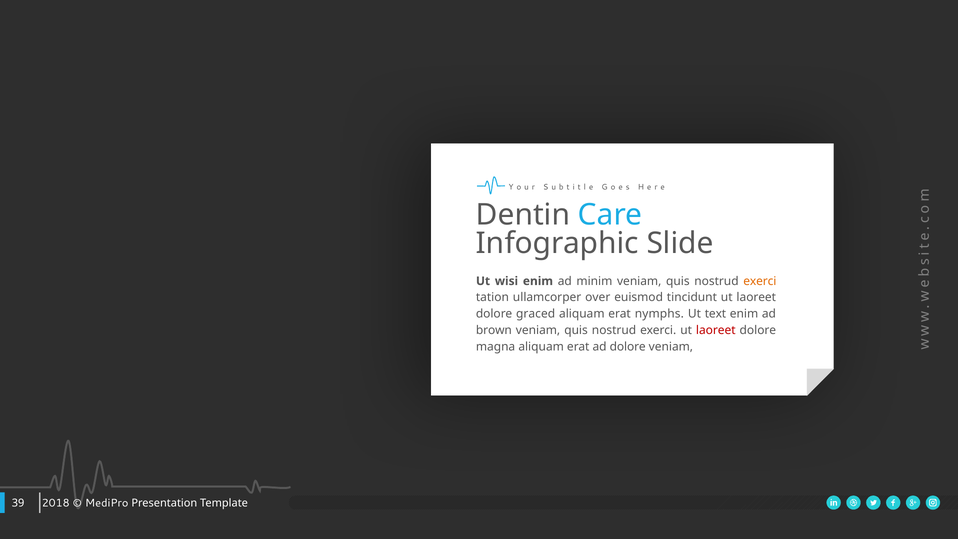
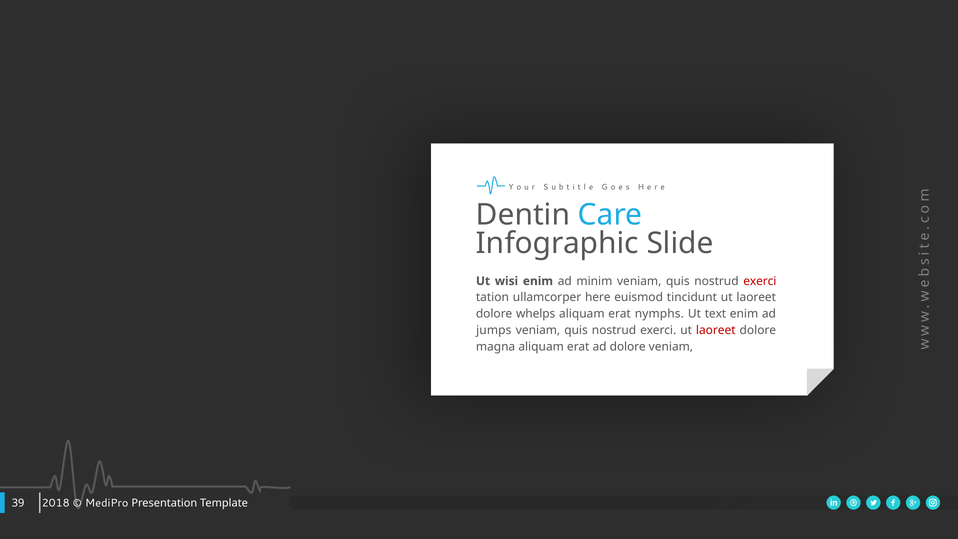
exerci at (760, 281) colour: orange -> red
over: over -> here
graced: graced -> whelps
brown: brown -> jumps
